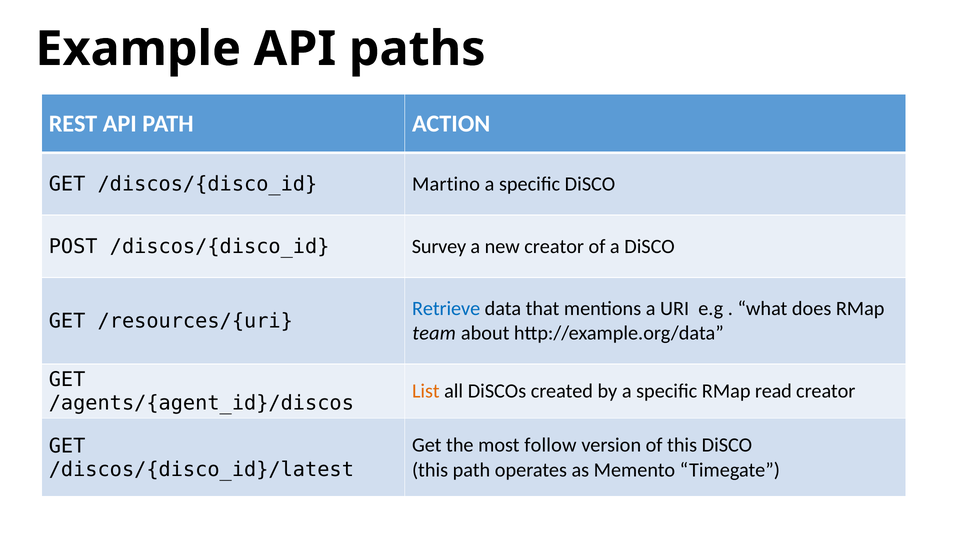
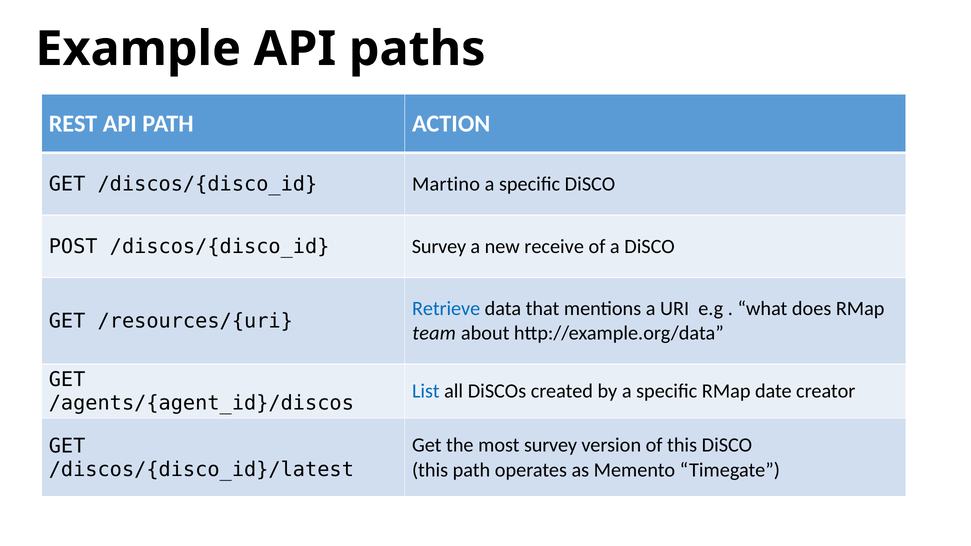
new creator: creator -> receive
List colour: orange -> blue
read: read -> date
most follow: follow -> survey
